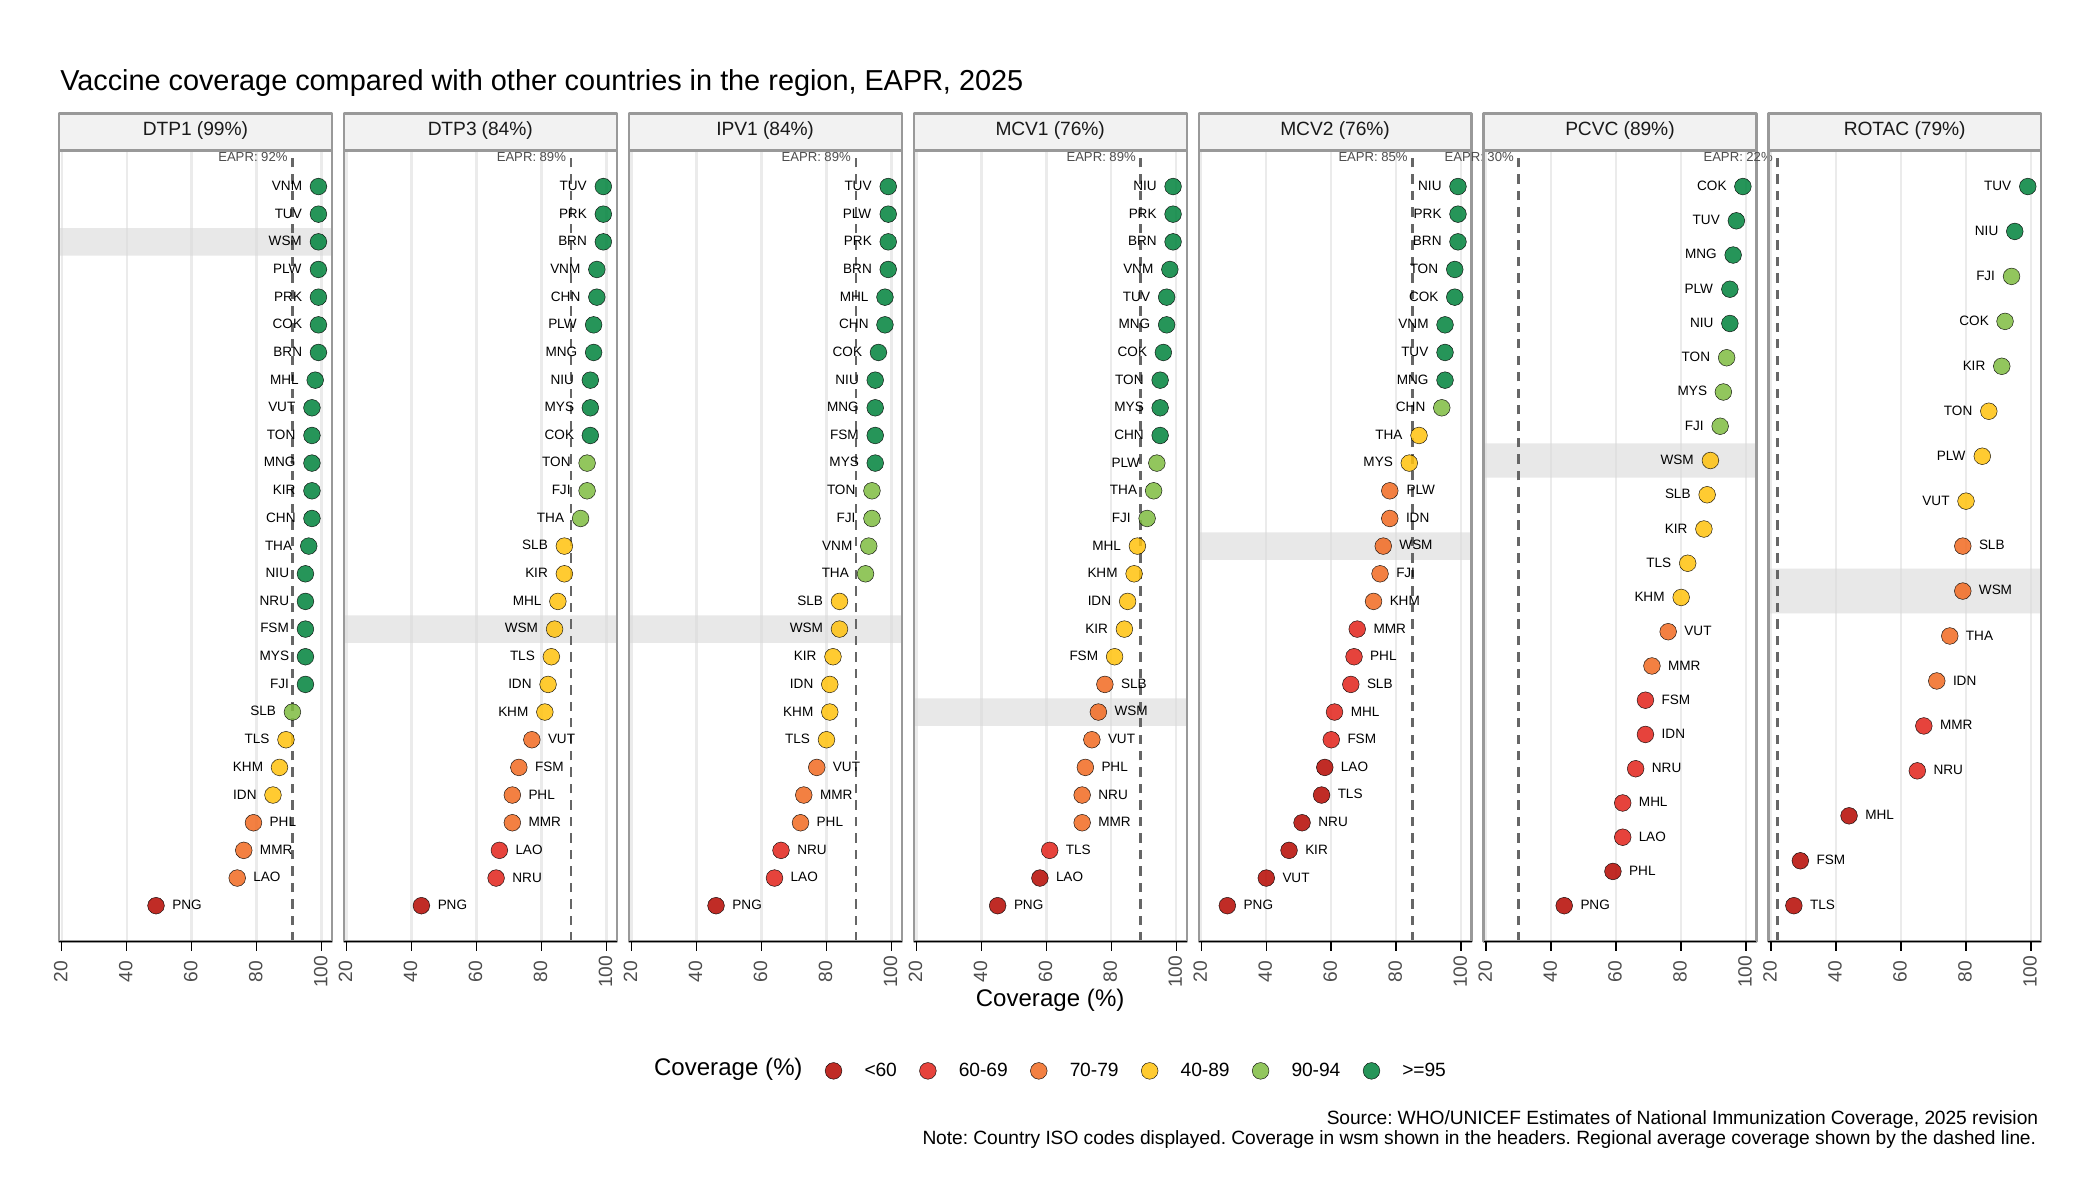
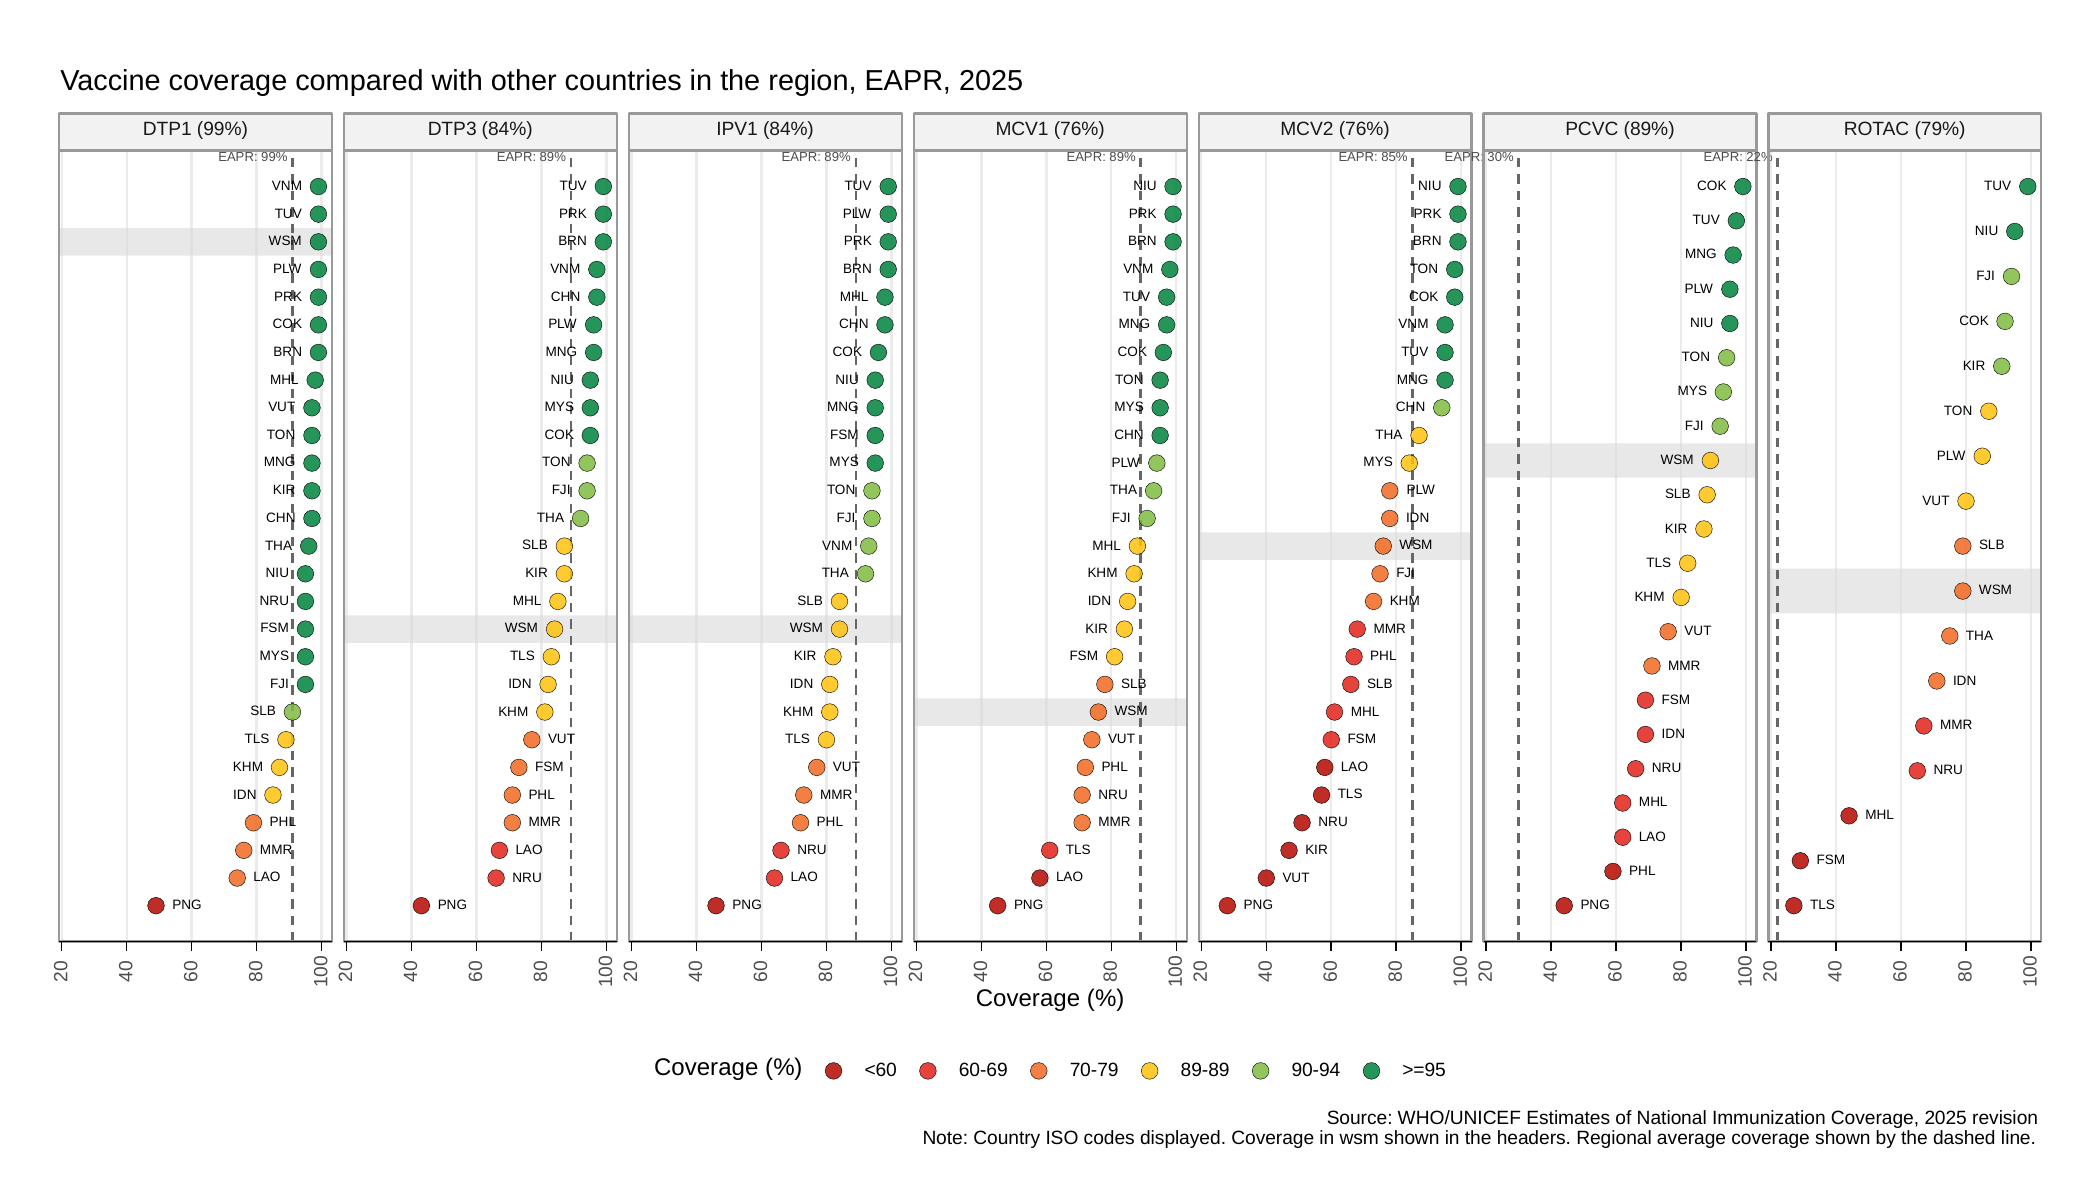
EAPR 92%: 92% -> 99%
40-89: 40-89 -> 89-89
